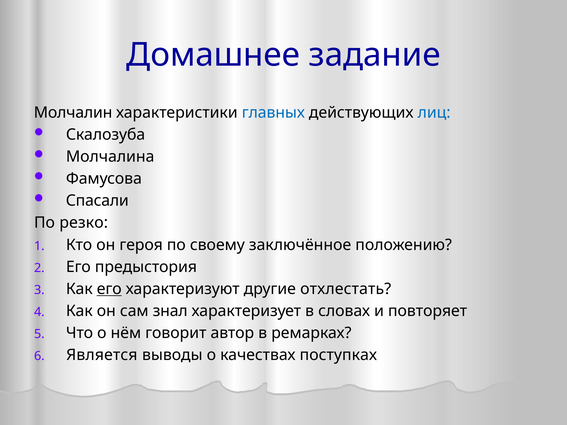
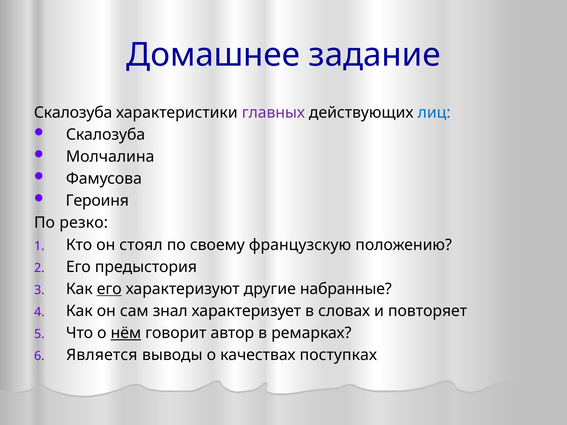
Молчалин at (73, 113): Молчалин -> Скалозуба
главных colour: blue -> purple
Спасали: Спасали -> Героиня
героя: героя -> стоял
заключённое: заключённое -> французскую
отхлестать: отхлестать -> набранные
нём underline: none -> present
